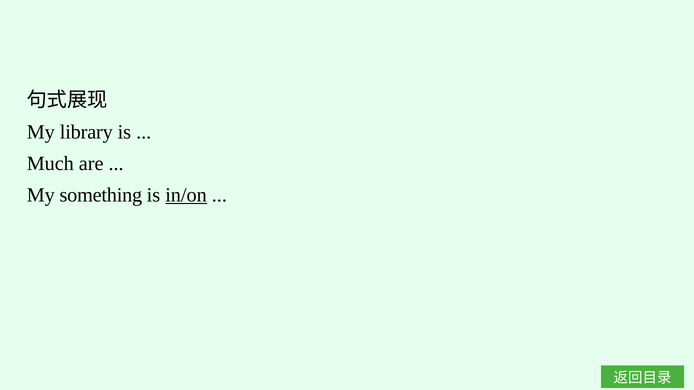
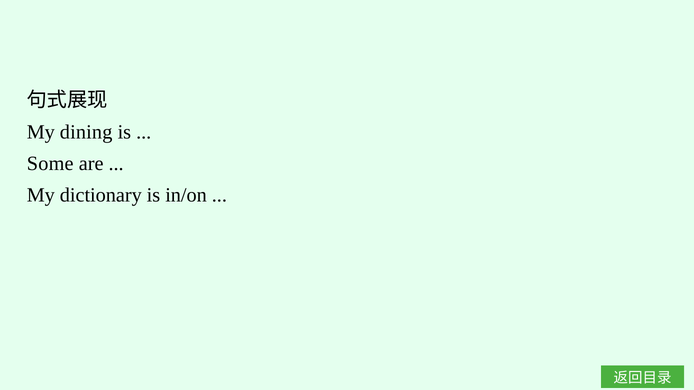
library: library -> dining
Much: Much -> Some
something: something -> dictionary
in/on underline: present -> none
